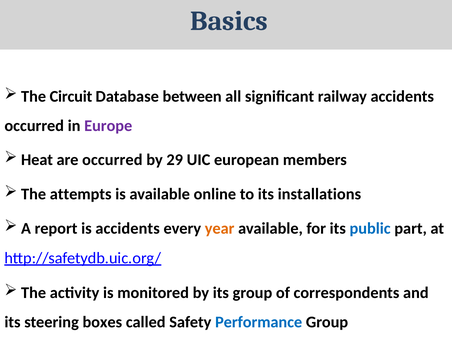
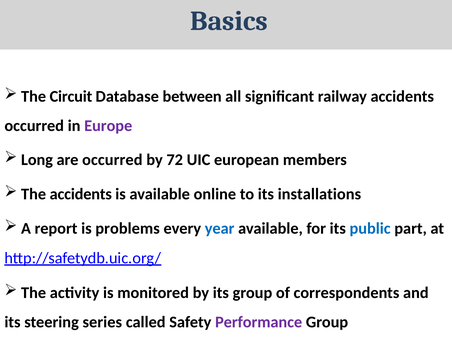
Heat: Heat -> Long
29: 29 -> 72
The attempts: attempts -> accidents
is accidents: accidents -> problems
year colour: orange -> blue
boxes: boxes -> series
Performance colour: blue -> purple
